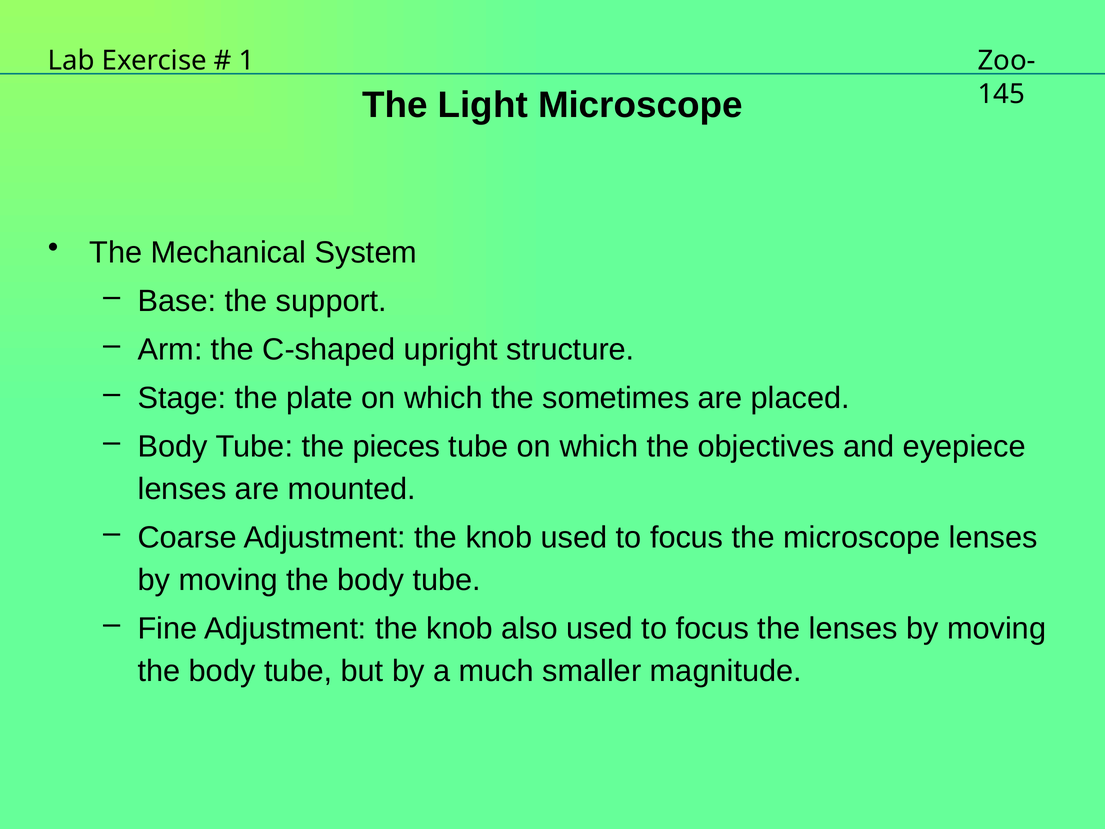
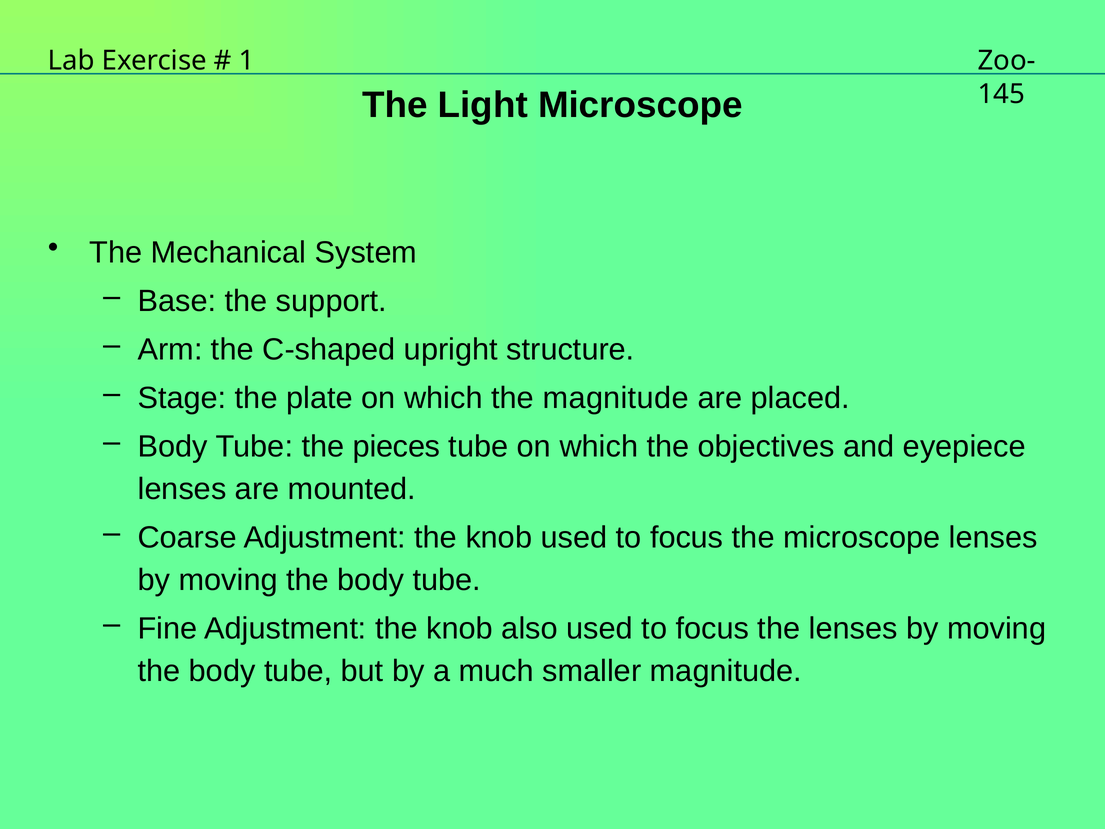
the sometimes: sometimes -> magnitude
